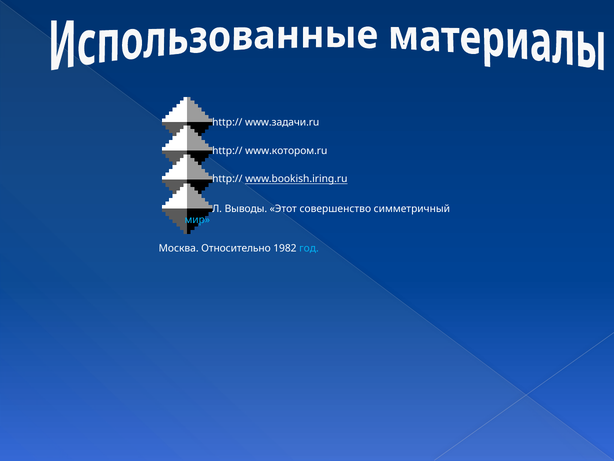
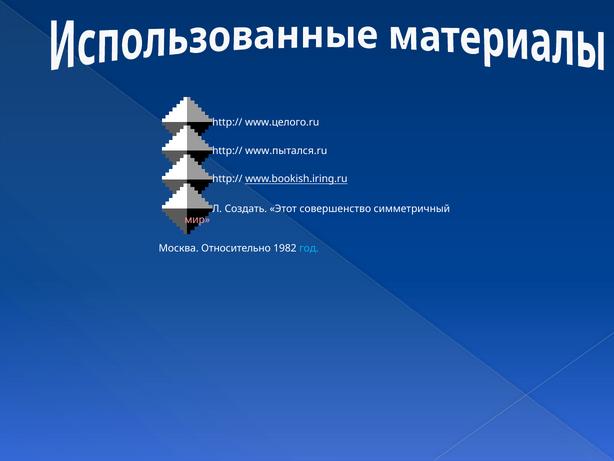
www.задачи.ru: www.задачи.ru -> www.целого.ru
www.котором.ru: www.котором.ru -> www.пытался.ru
Выводы: Выводы -> Создать
мир colour: light blue -> pink
